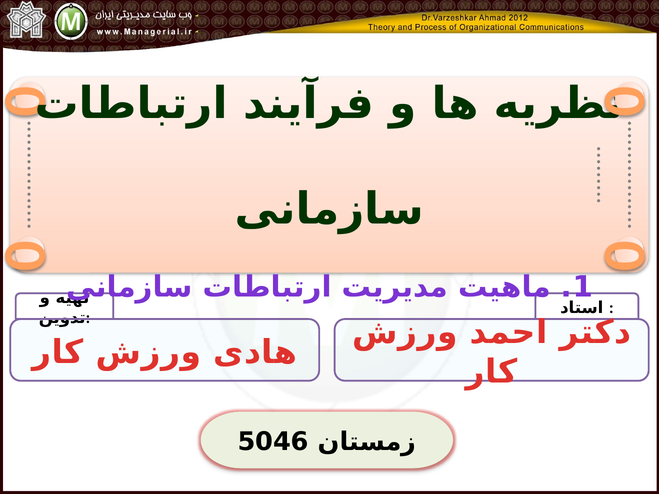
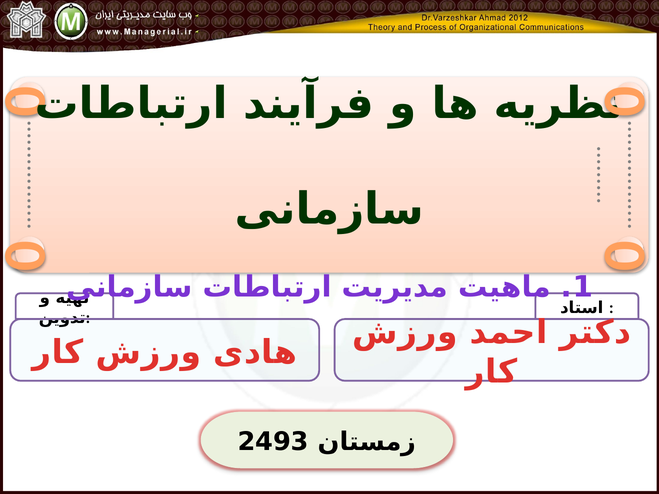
5046: 5046 -> 2493
